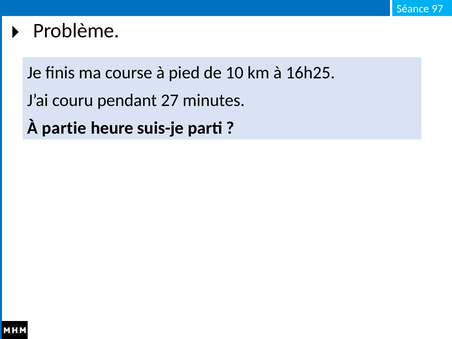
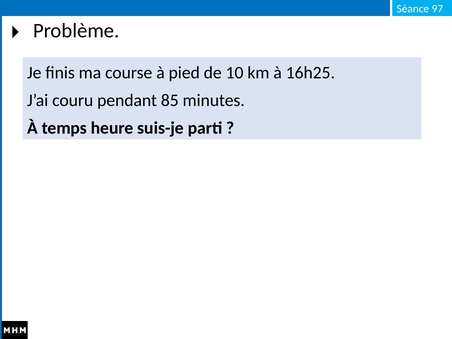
27: 27 -> 85
partie: partie -> temps
